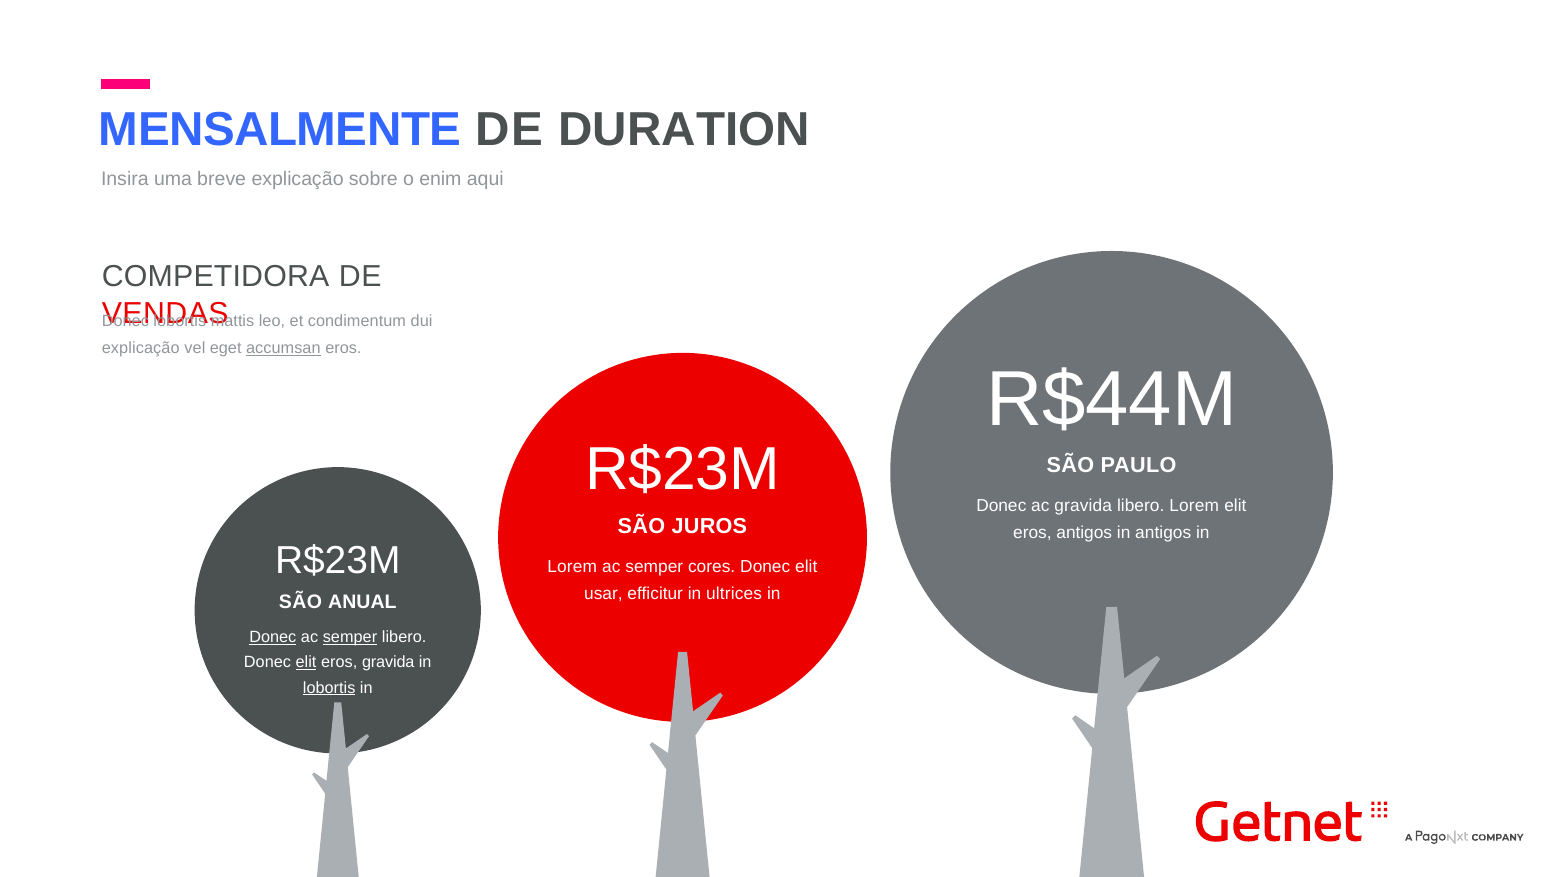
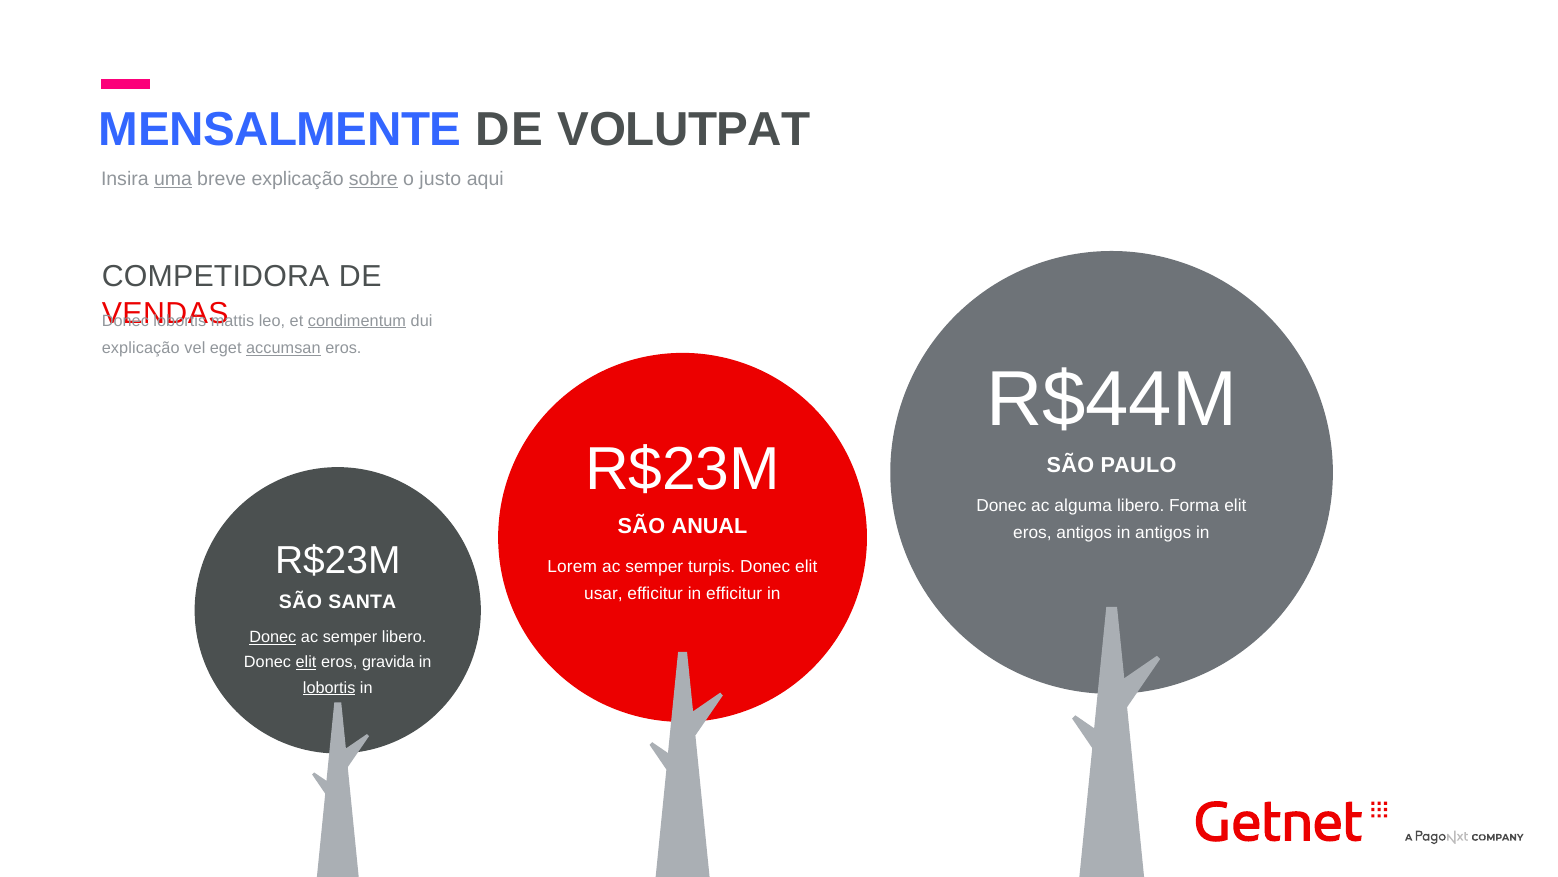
DURATION: DURATION -> VOLUTPAT
uma underline: none -> present
sobre underline: none -> present
enim: enim -> justo
condimentum underline: none -> present
ac gravida: gravida -> alguma
libero Lorem: Lorem -> Forma
JUROS: JUROS -> ANUAL
cores: cores -> turpis
in ultrices: ultrices -> efficitur
ANUAL: ANUAL -> SANTA
semper at (350, 637) underline: present -> none
